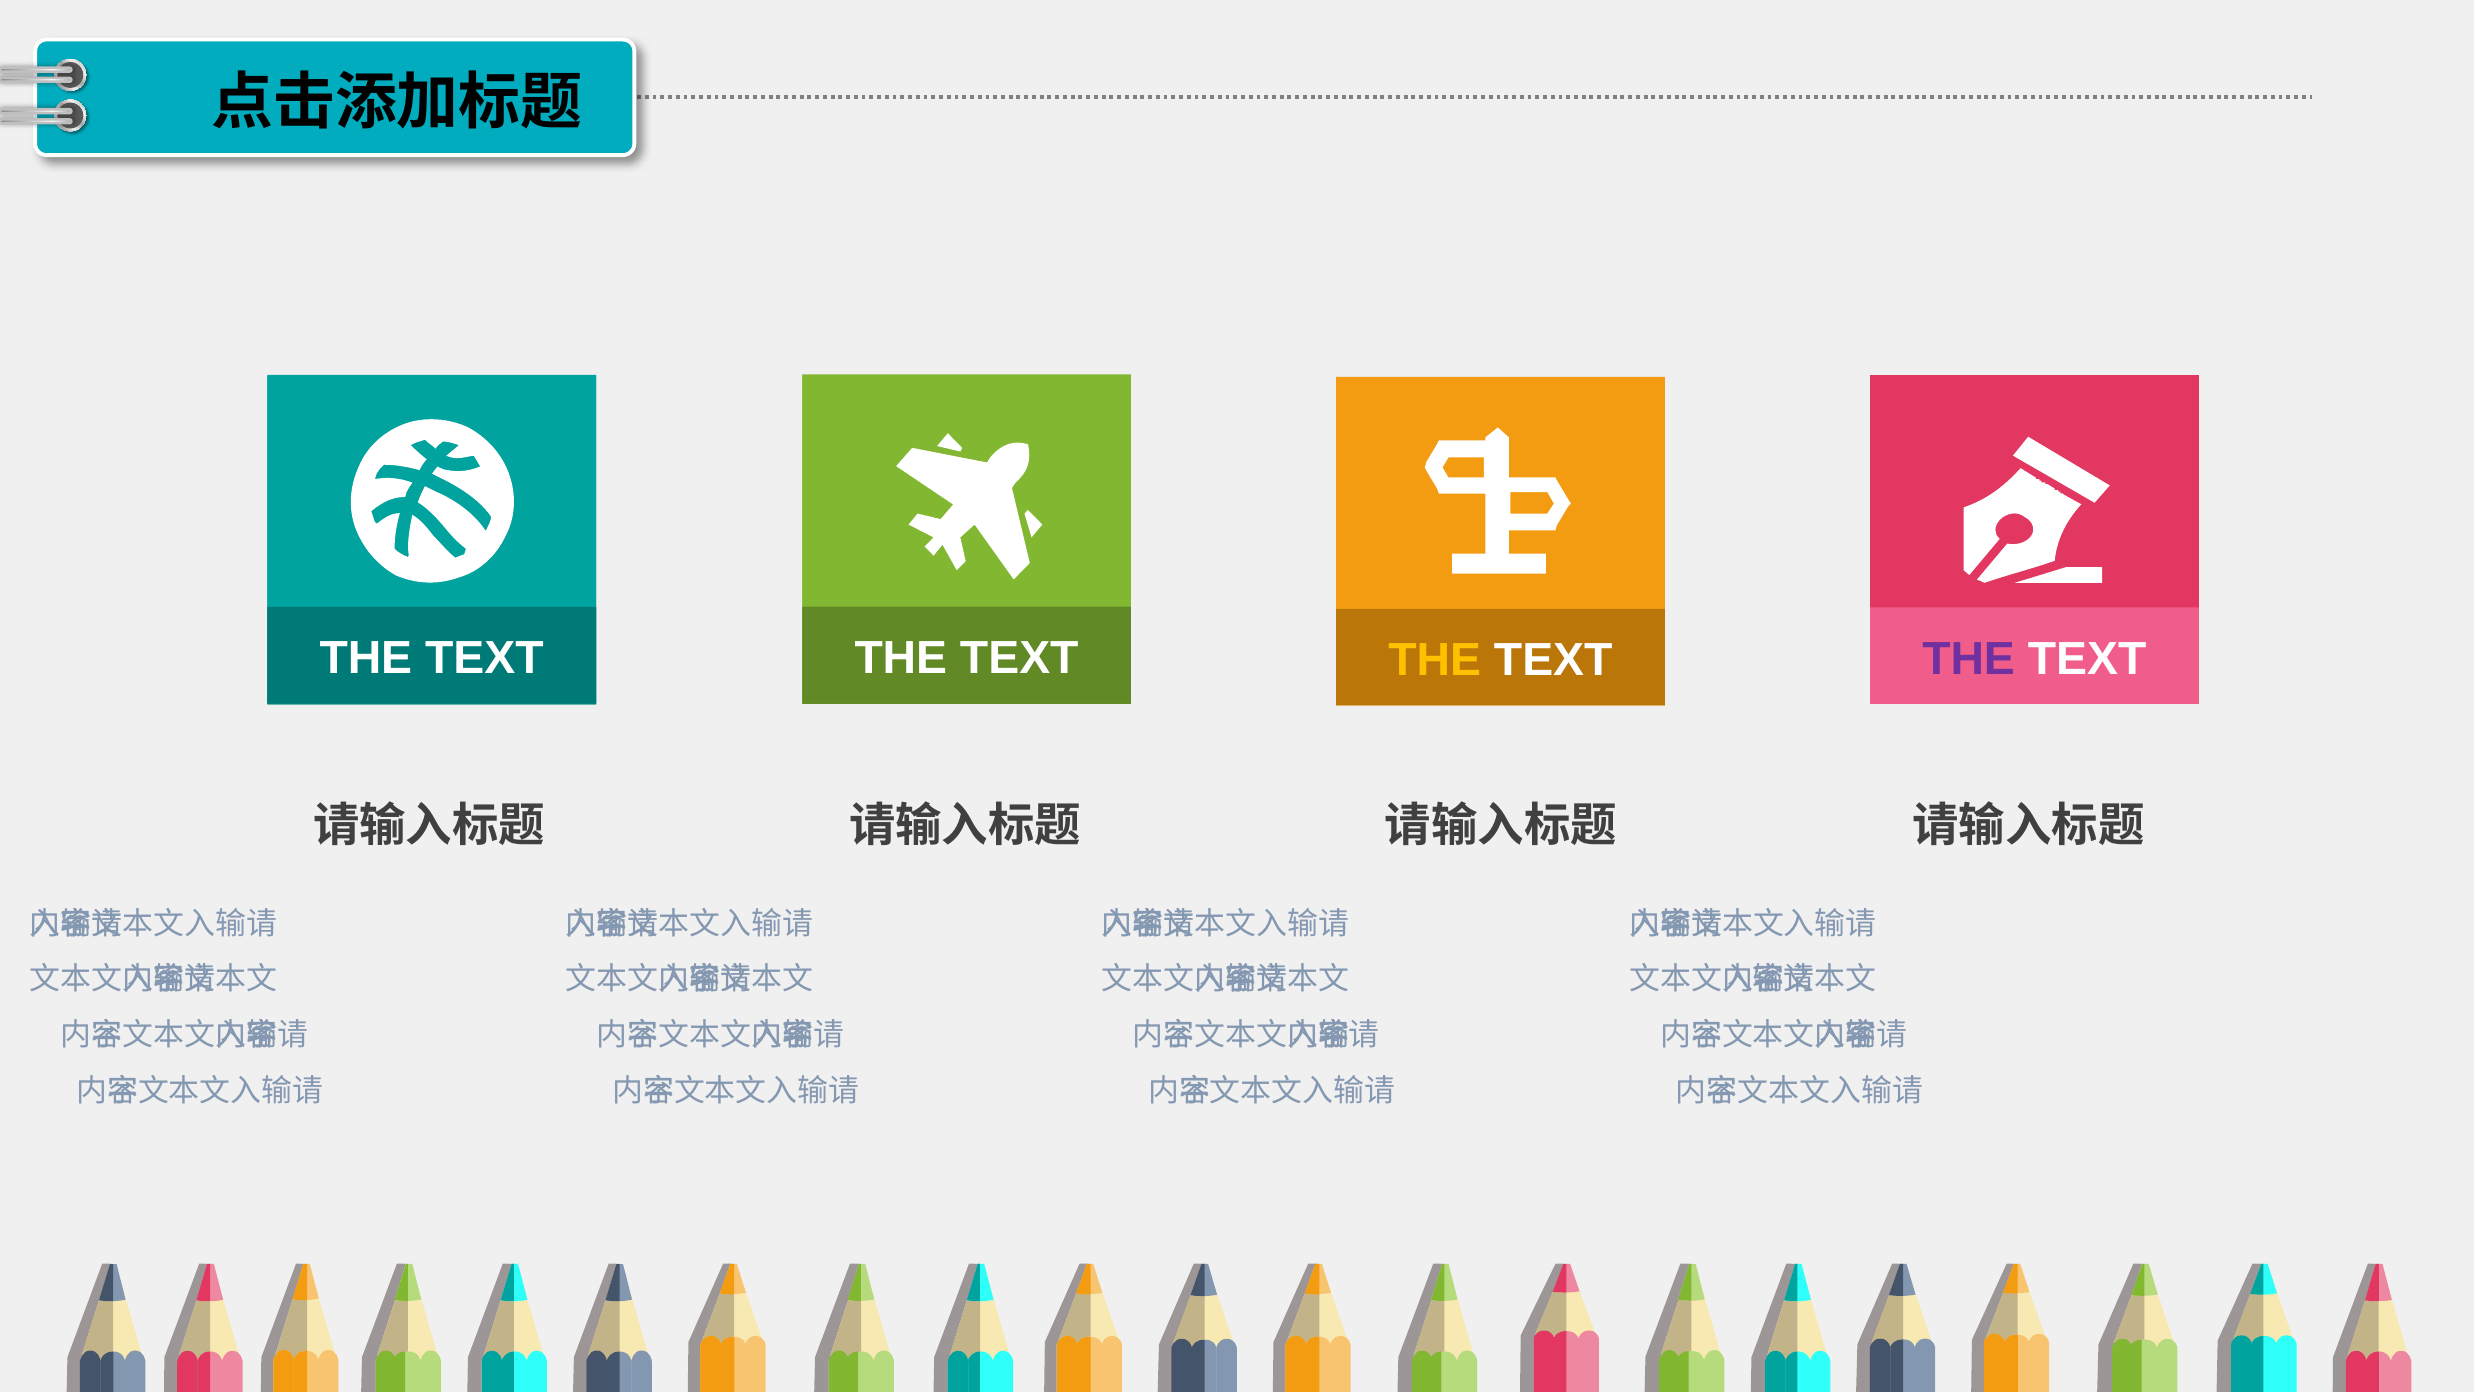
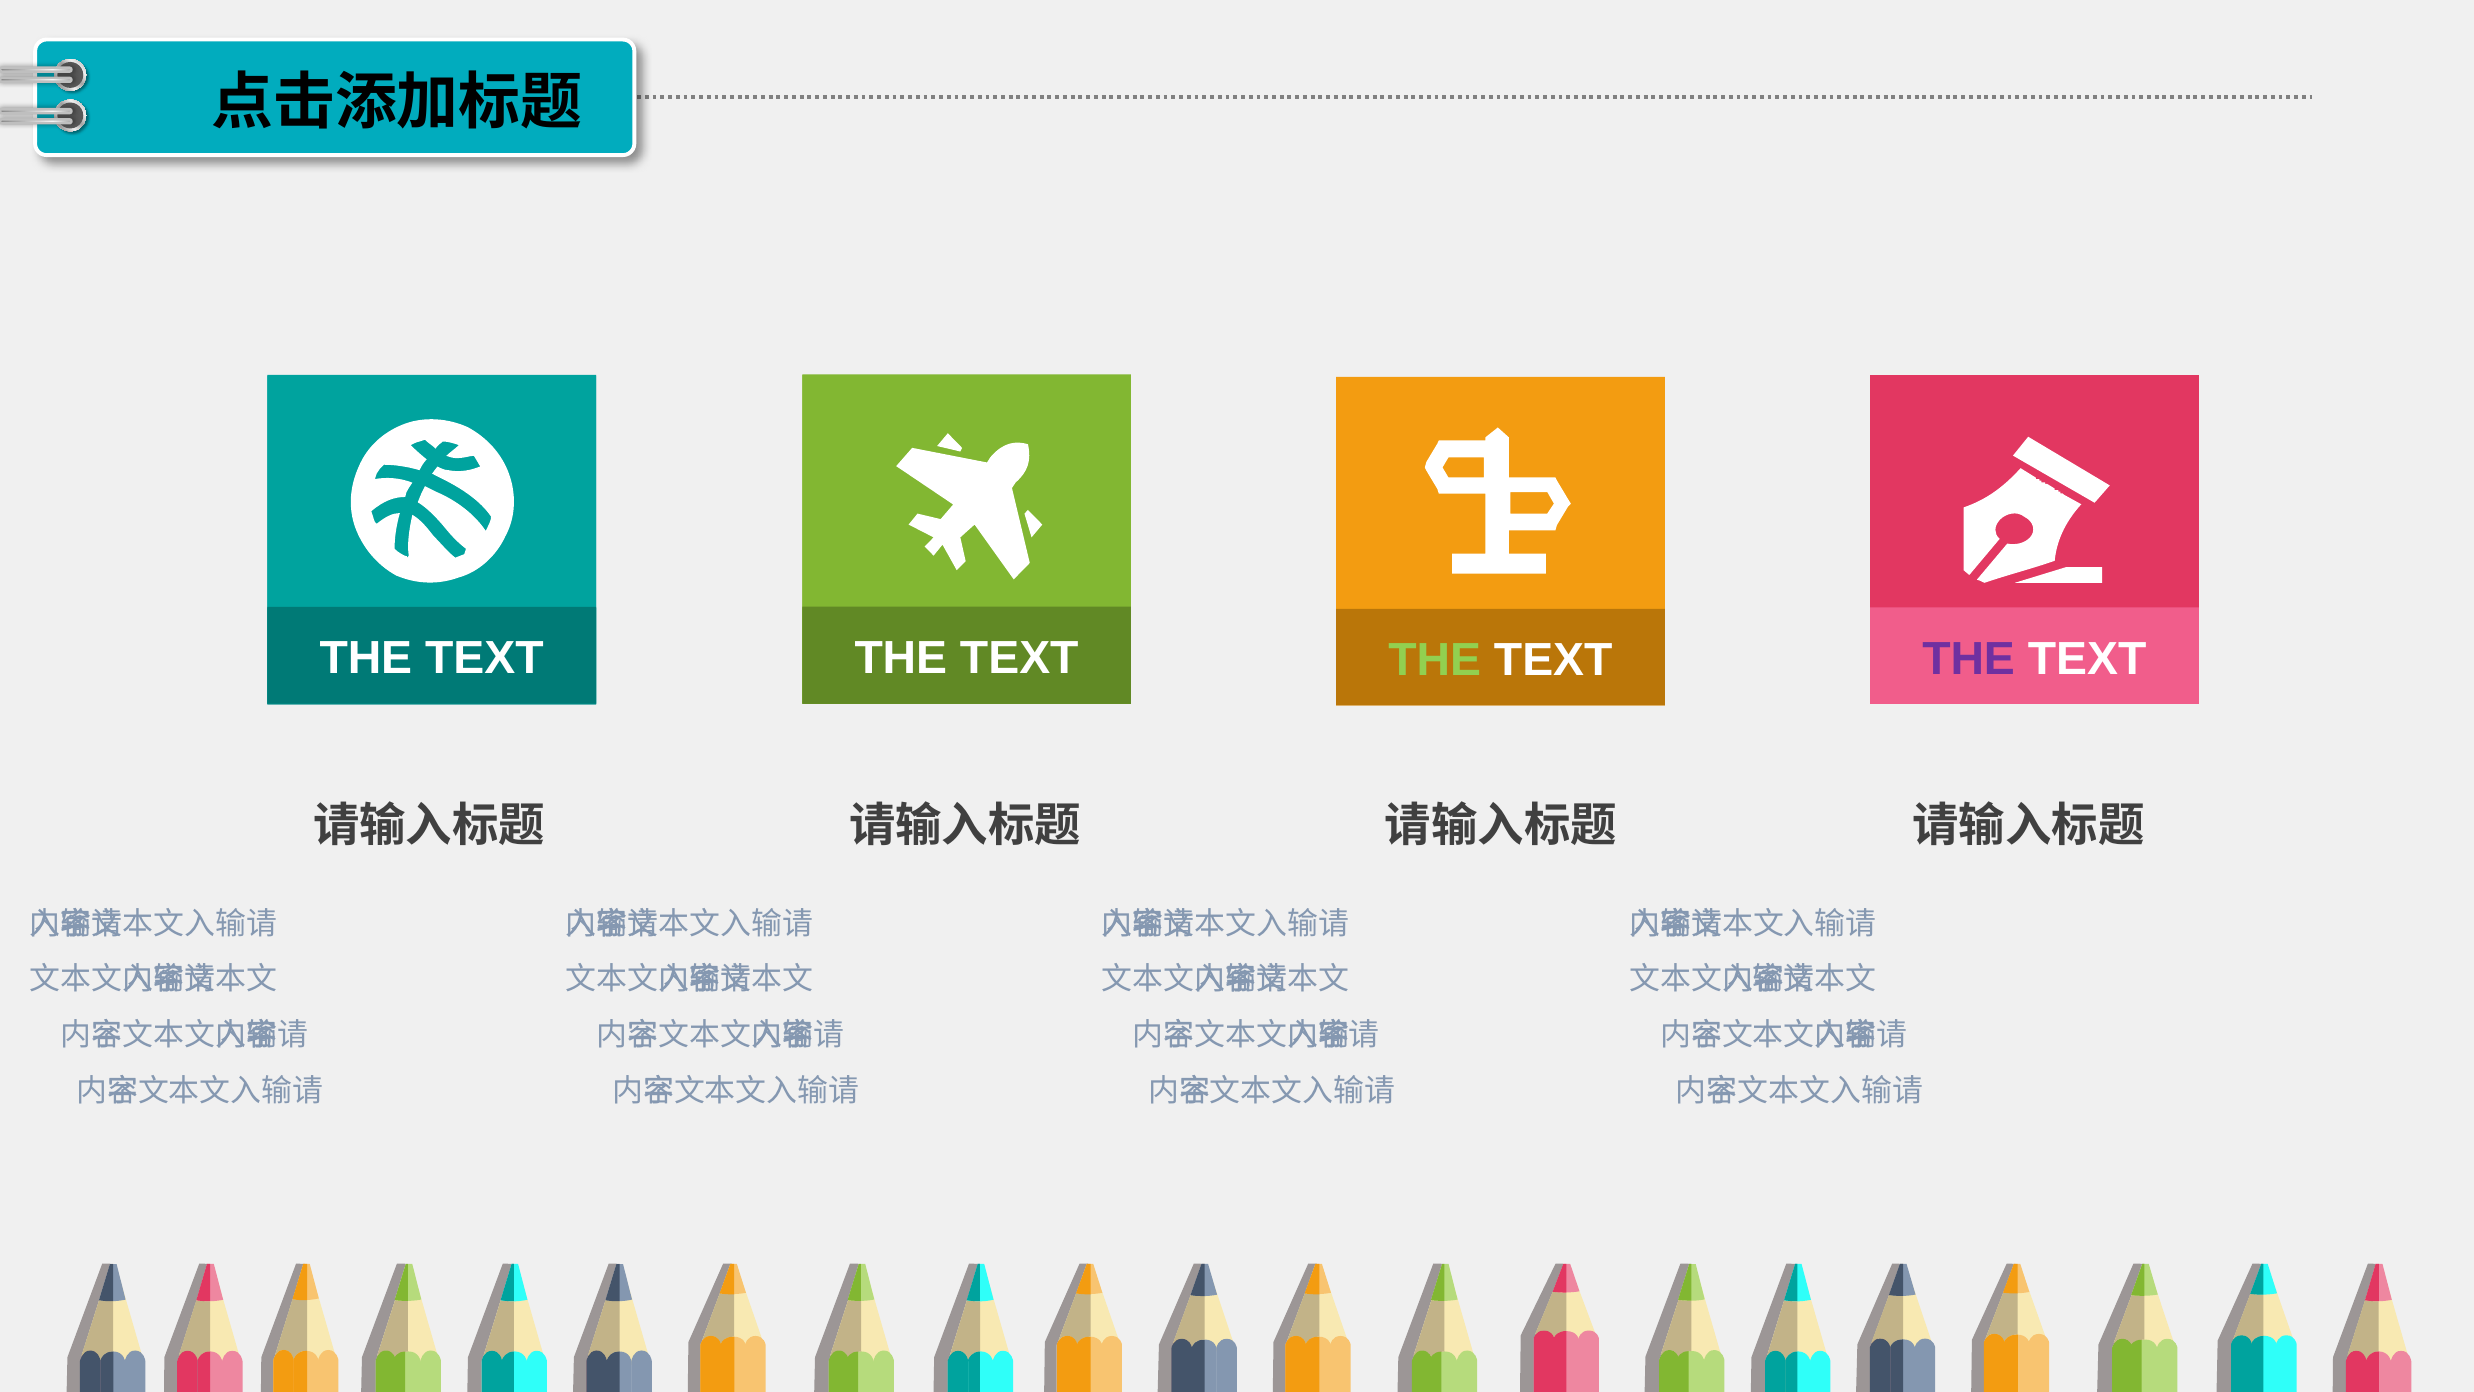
THE at (1435, 660) colour: yellow -> light green
